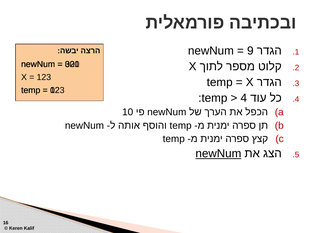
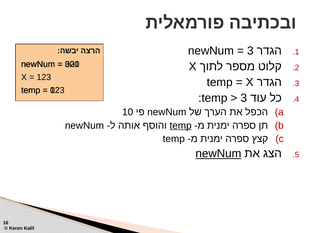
9 at (250, 51): 9 -> 3
4 at (244, 98): 4 -> 3
temp at (181, 125) underline: none -> present
